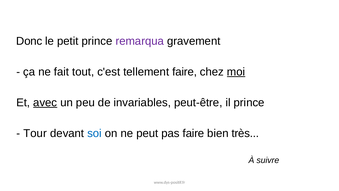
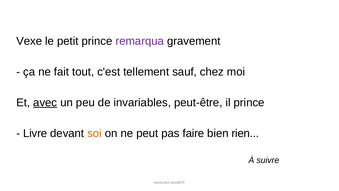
Donc: Donc -> Vexe
tellement faire: faire -> sauf
moi underline: present -> none
Tour: Tour -> Livre
soi colour: blue -> orange
très: très -> rien
